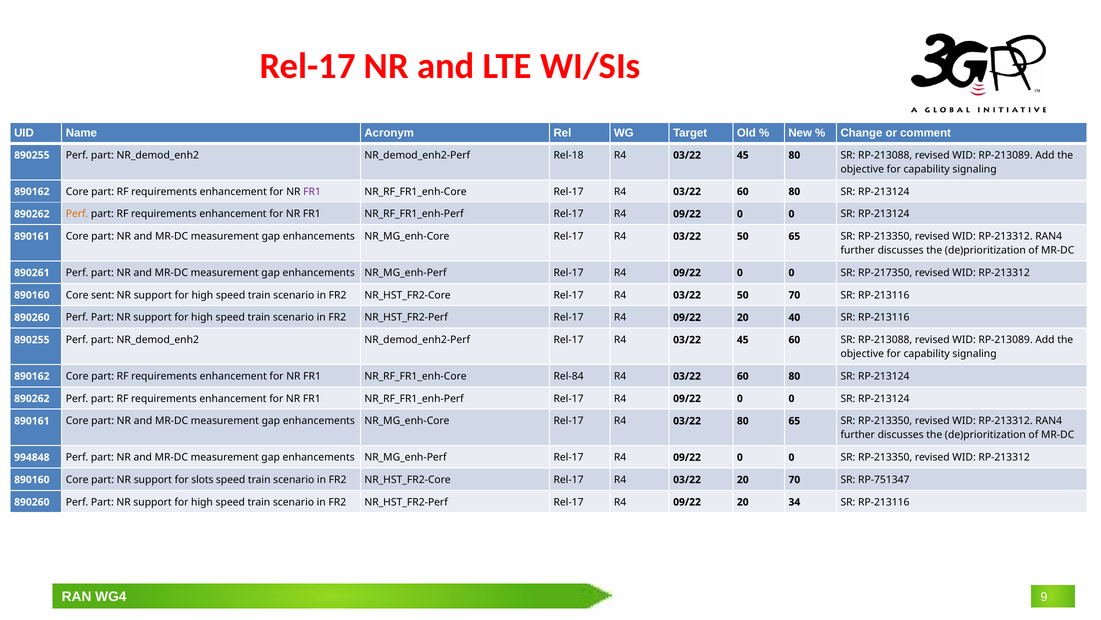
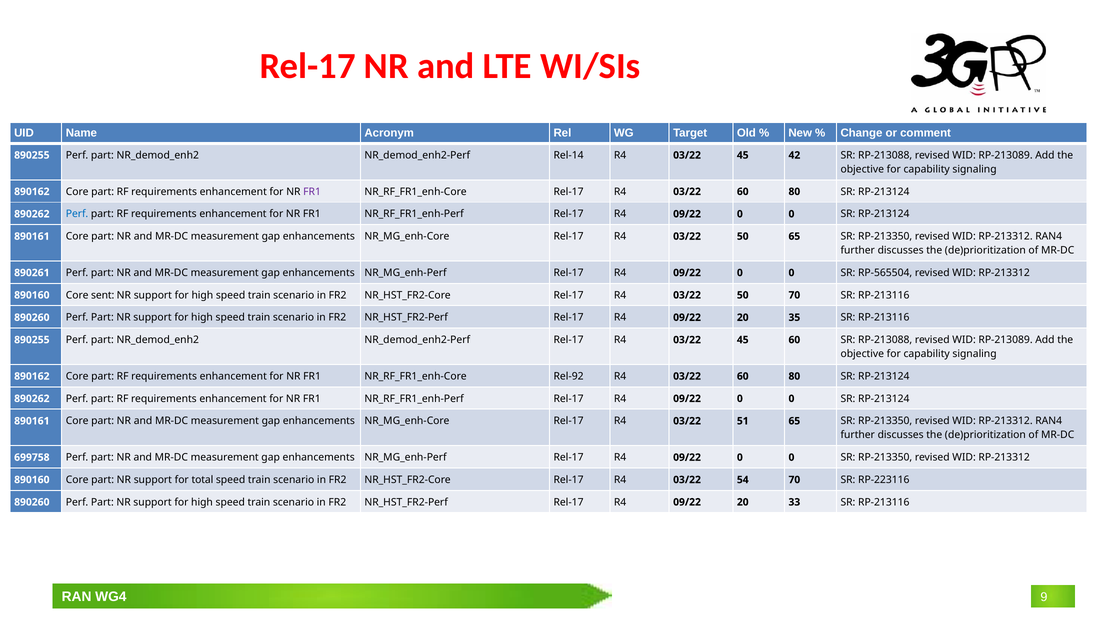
Rel-18: Rel-18 -> Rel-14
45 80: 80 -> 42
Perf at (77, 214) colour: orange -> blue
RP-217350: RP-217350 -> RP-565504
40: 40 -> 35
Rel-84: Rel-84 -> Rel-92
03/22 80: 80 -> 51
994848: 994848 -> 699758
slots: slots -> total
03/22 20: 20 -> 54
RP-751347: RP-751347 -> RP-223116
34: 34 -> 33
